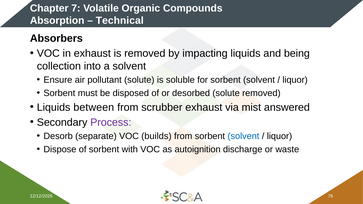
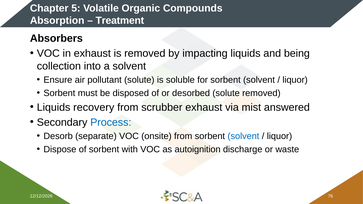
7: 7 -> 5
Technical: Technical -> Treatment
between: between -> recovery
Process colour: purple -> blue
builds: builds -> onsite
